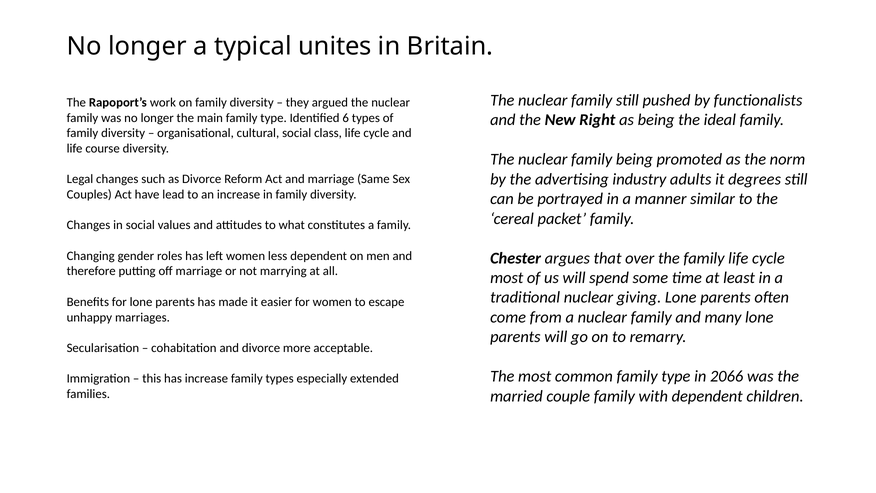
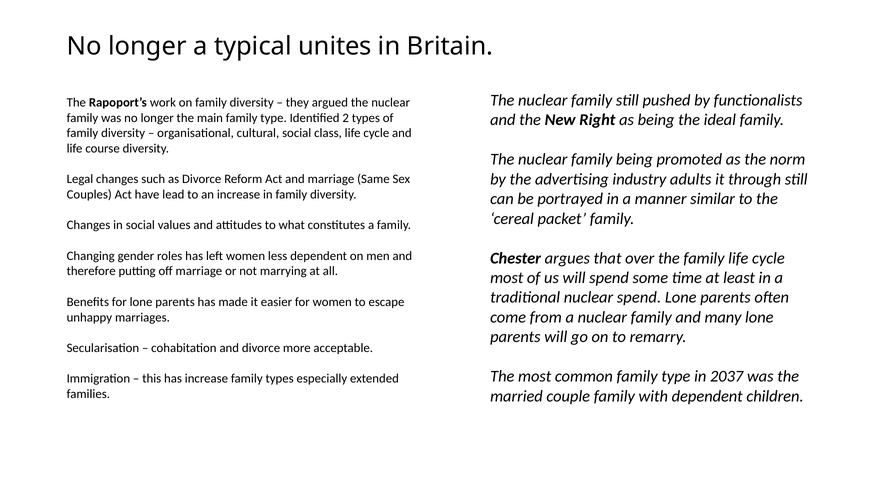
6: 6 -> 2
degrees: degrees -> through
nuclear giving: giving -> spend
2066: 2066 -> 2037
